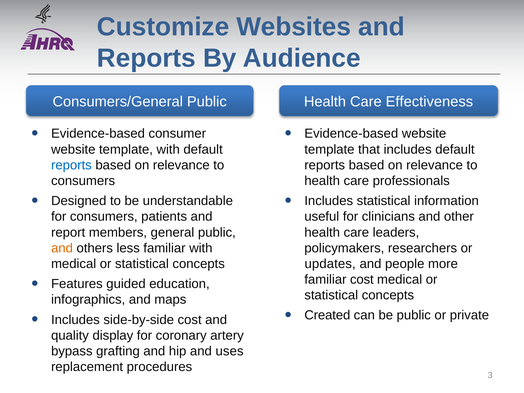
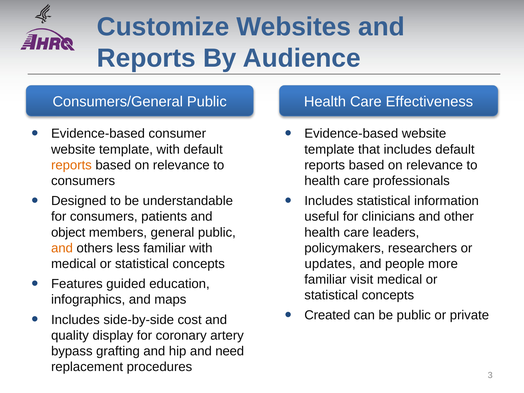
reports at (71, 165) colour: blue -> orange
report: report -> object
familiar cost: cost -> visit
uses: uses -> need
